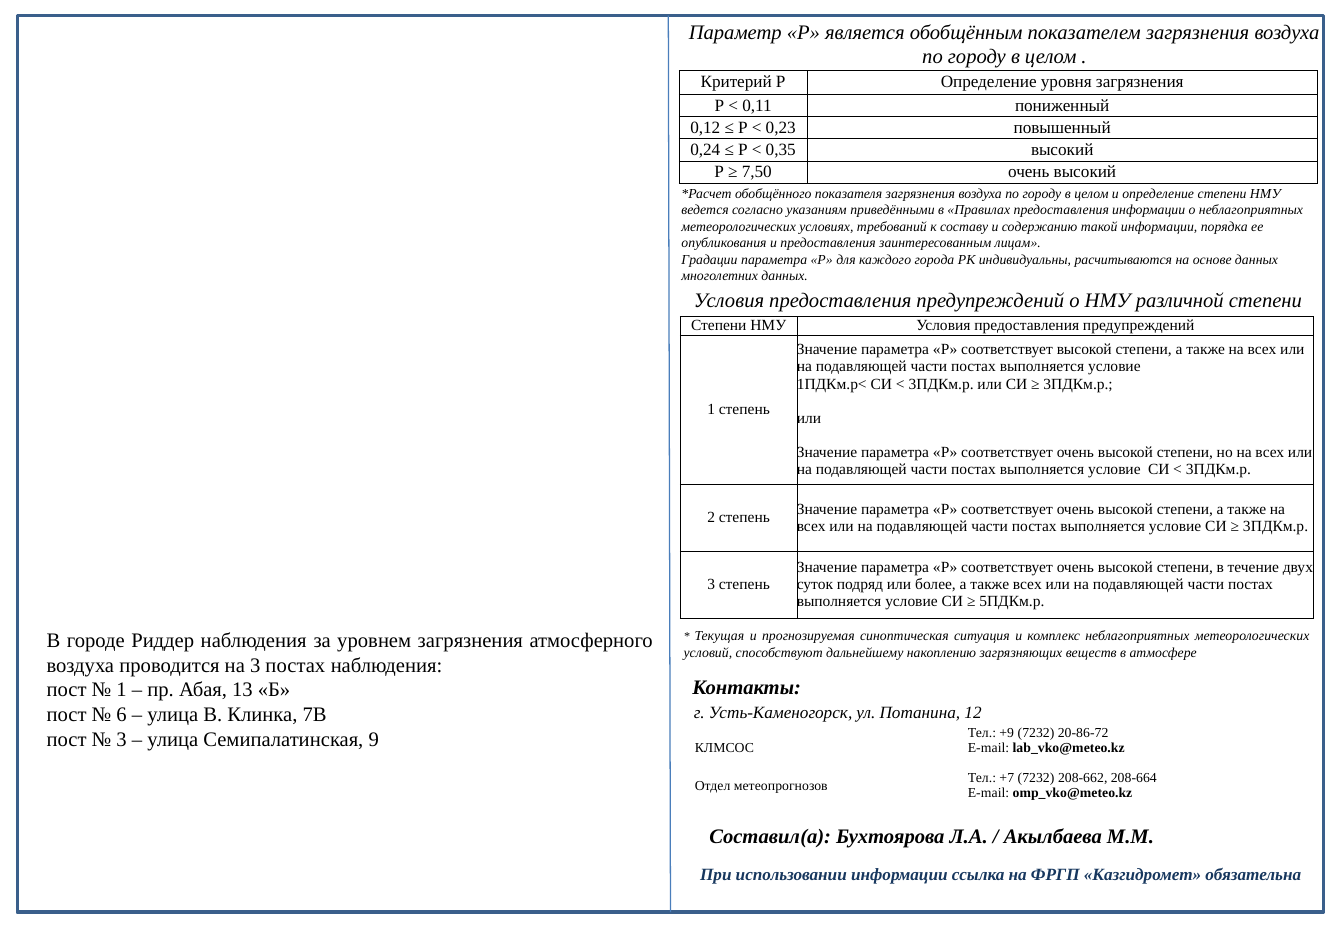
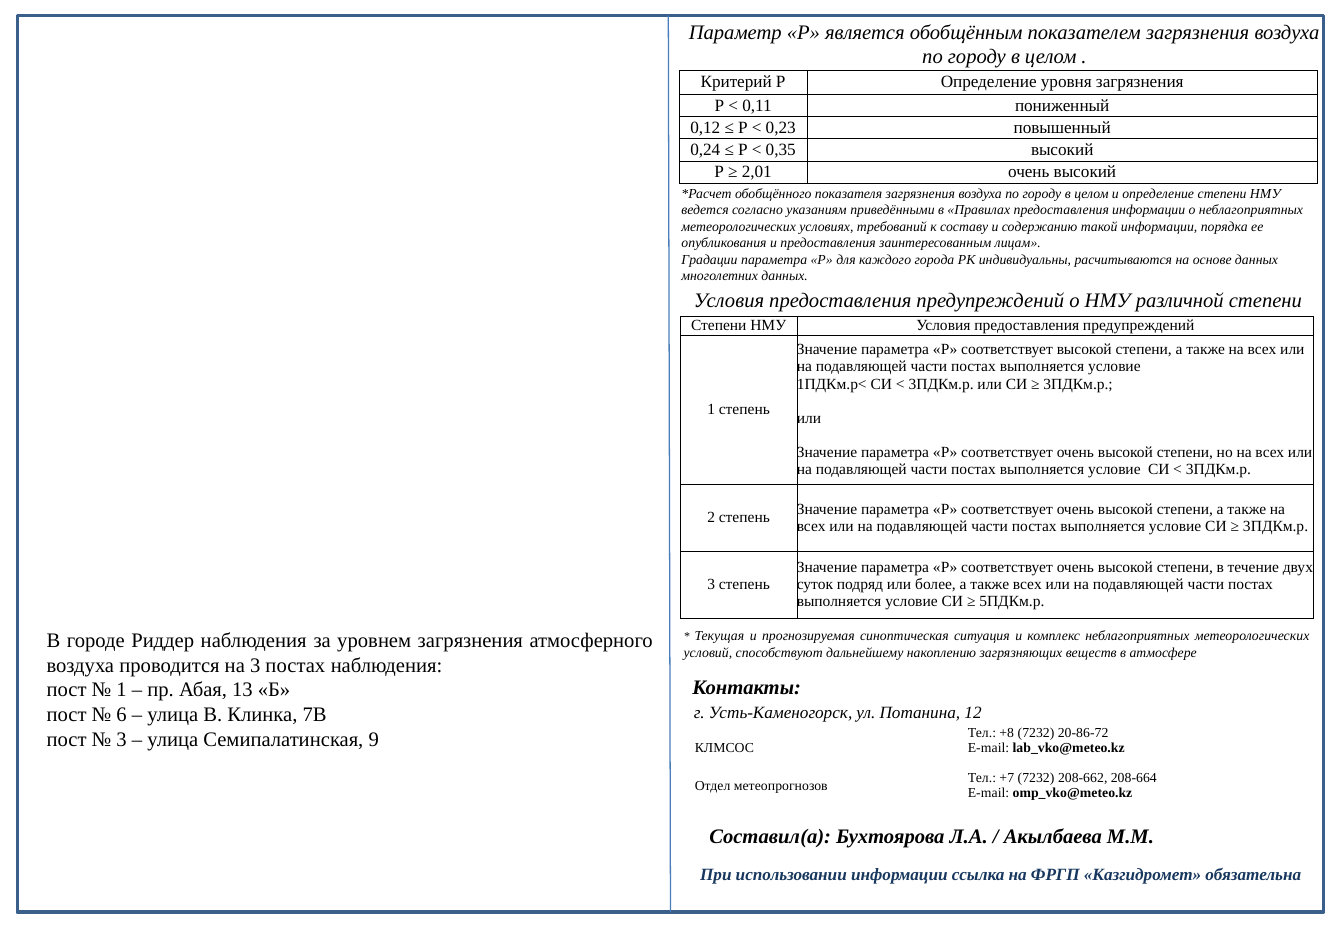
7,50: 7,50 -> 2,01
+9: +9 -> +8
